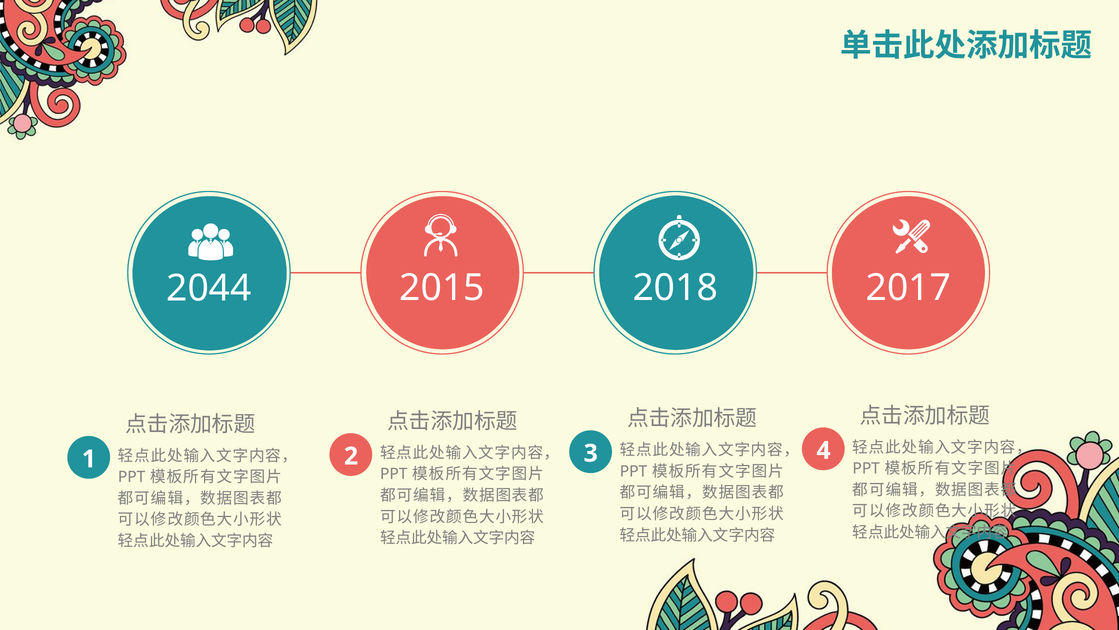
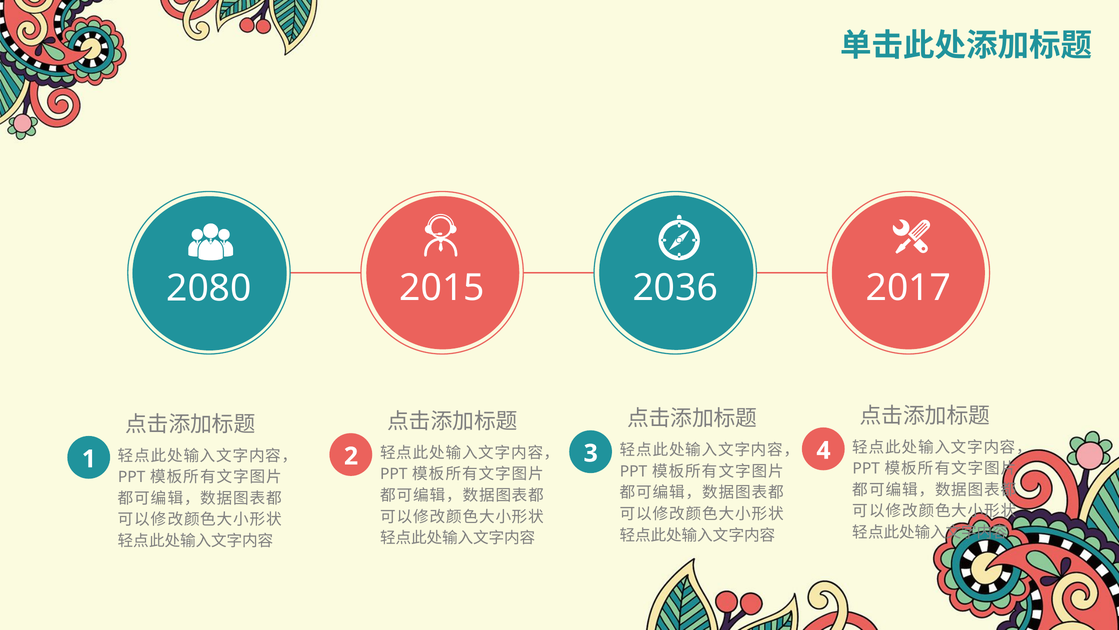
2044: 2044 -> 2080
2018: 2018 -> 2036
